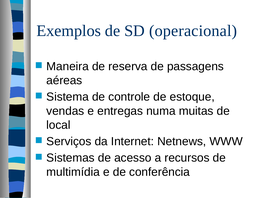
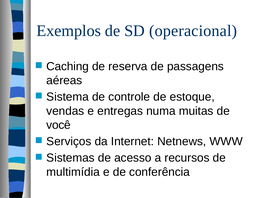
Maneira: Maneira -> Caching
local: local -> você
